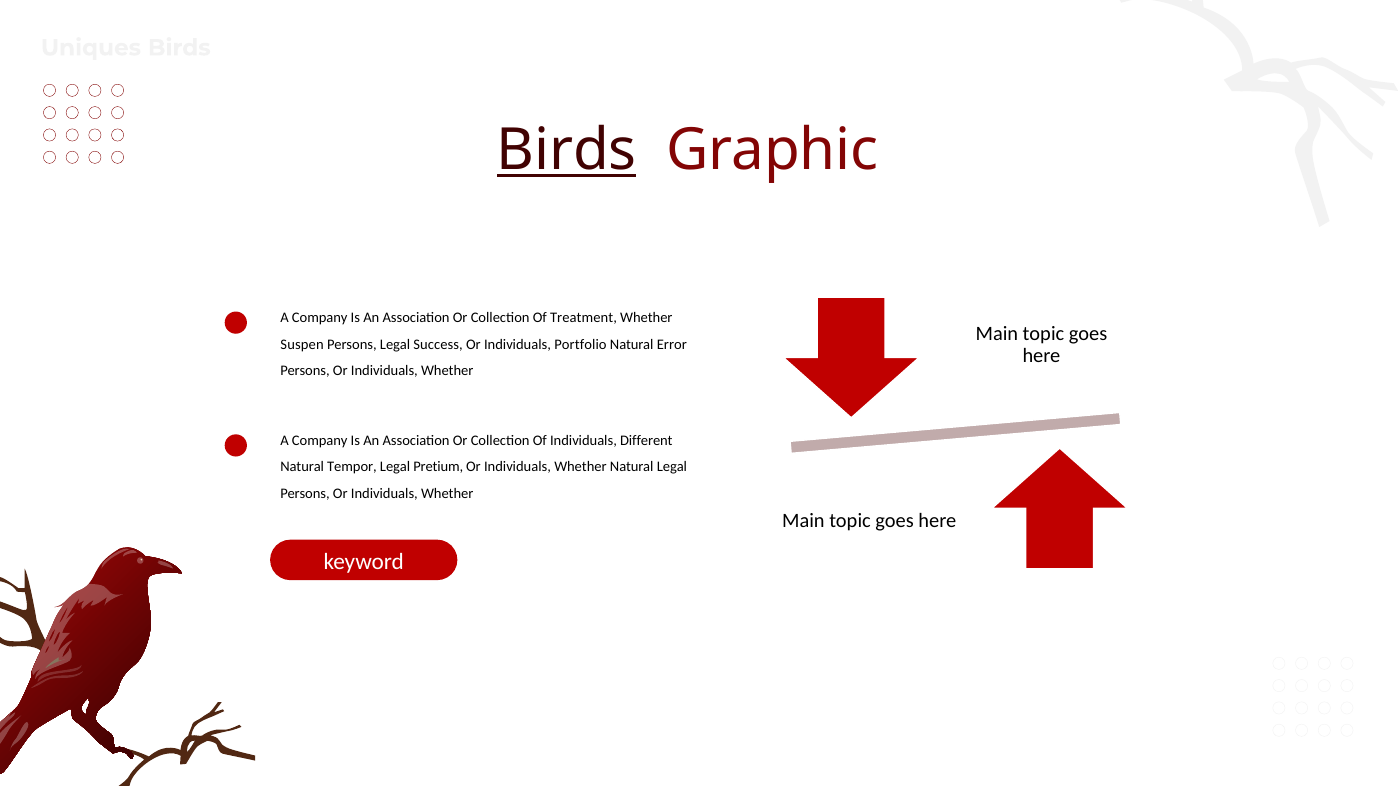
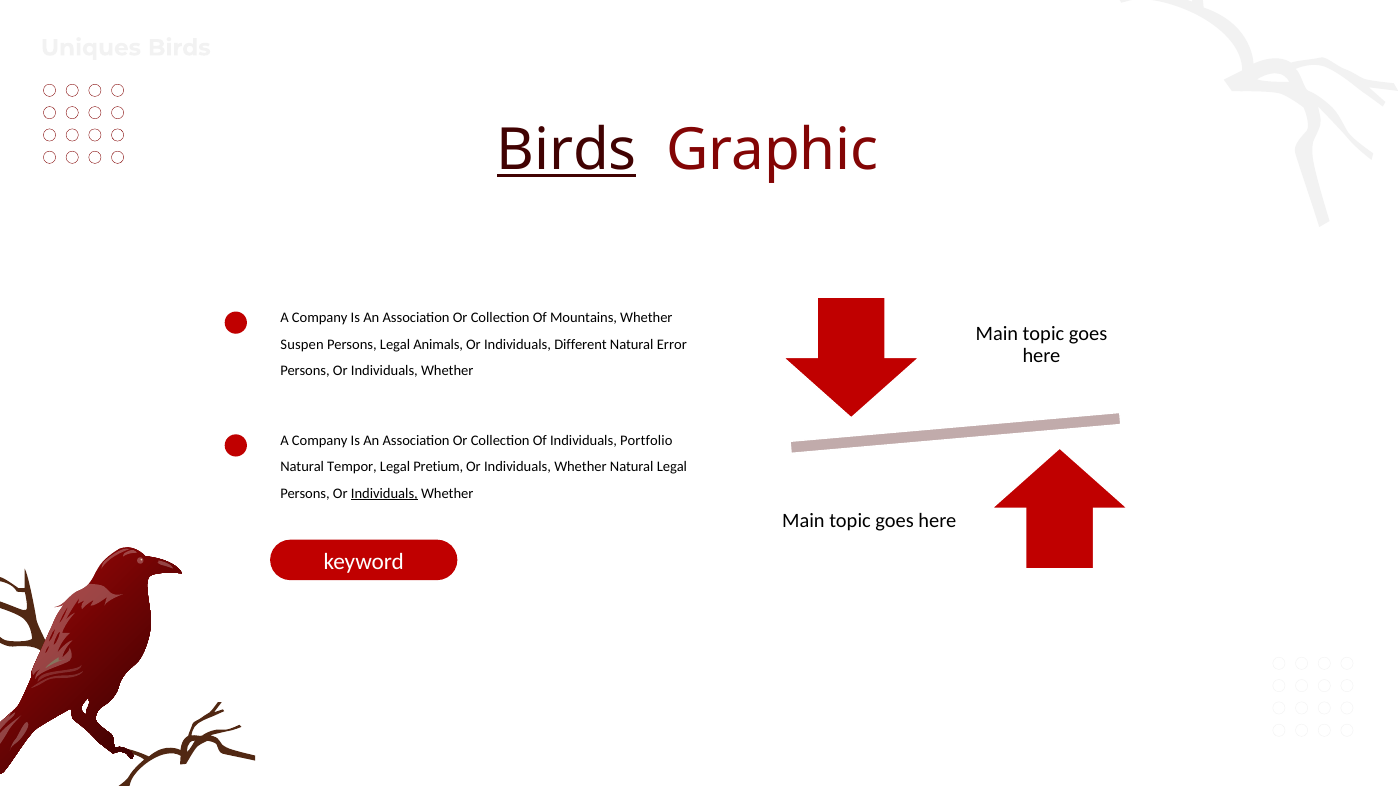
Treatment: Treatment -> Mountains
Success: Success -> Animals
Portfolio: Portfolio -> Different
Different: Different -> Portfolio
Individuals at (384, 494) underline: none -> present
